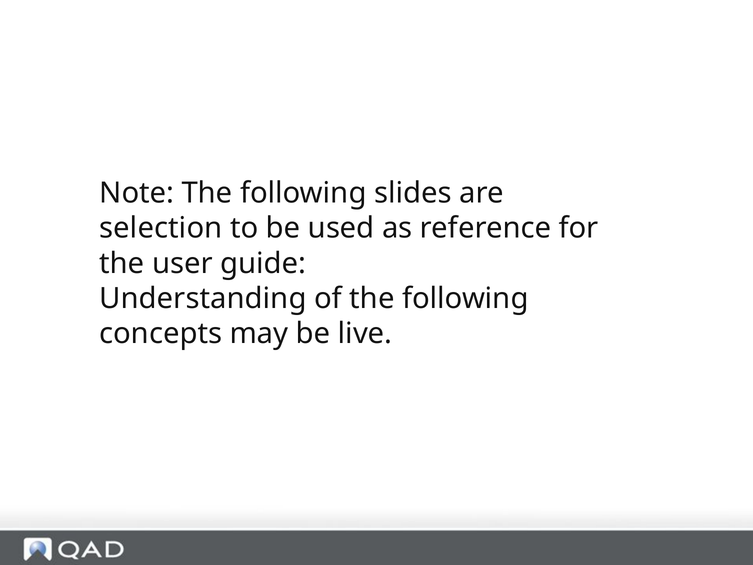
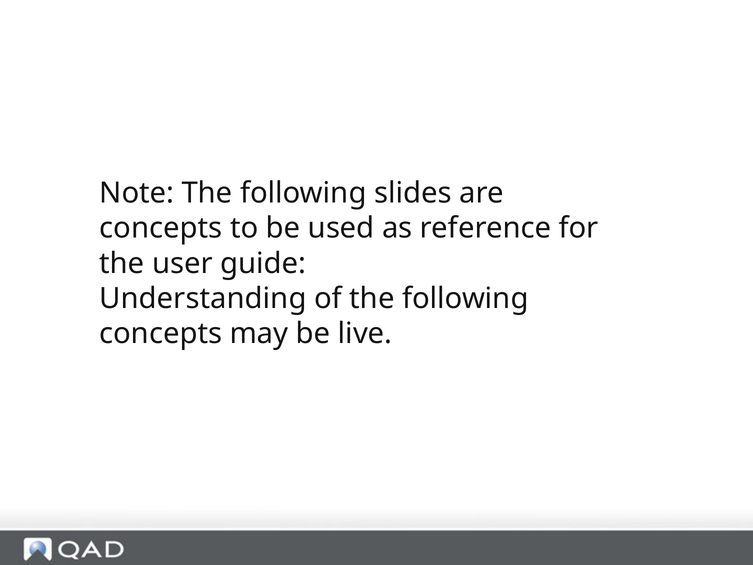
selection at (161, 228): selection -> concepts
